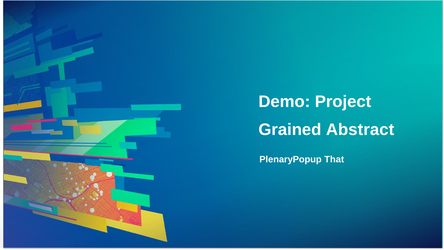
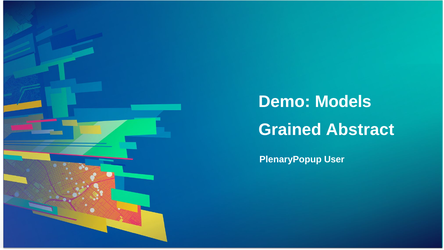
Project: Project -> Models
That: That -> User
